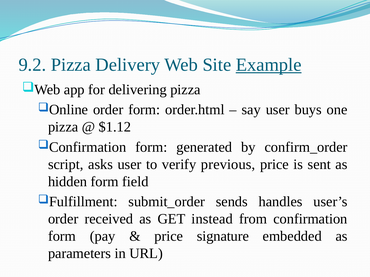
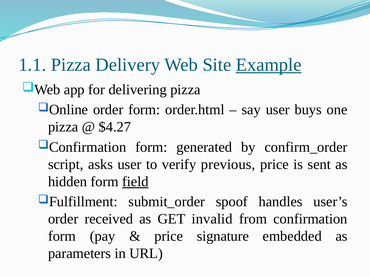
9.2: 9.2 -> 1.1
$1.12: $1.12 -> $4.27
field underline: none -> present
sends: sends -> spoof
instead: instead -> invalid
